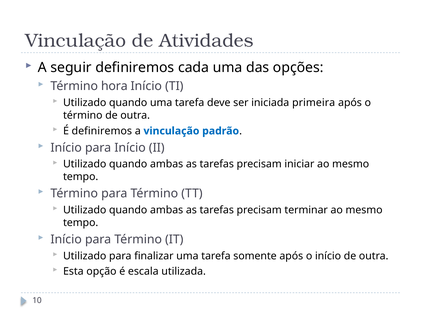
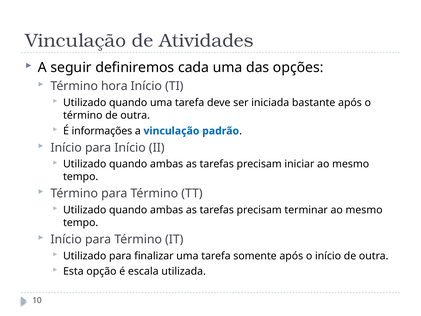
primeira: primeira -> bastante
É definiremos: definiremos -> informações
